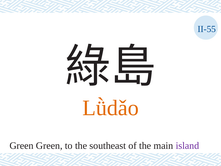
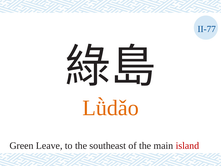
II-55: II-55 -> II-77
Green Green: Green -> Leave
island colour: purple -> red
